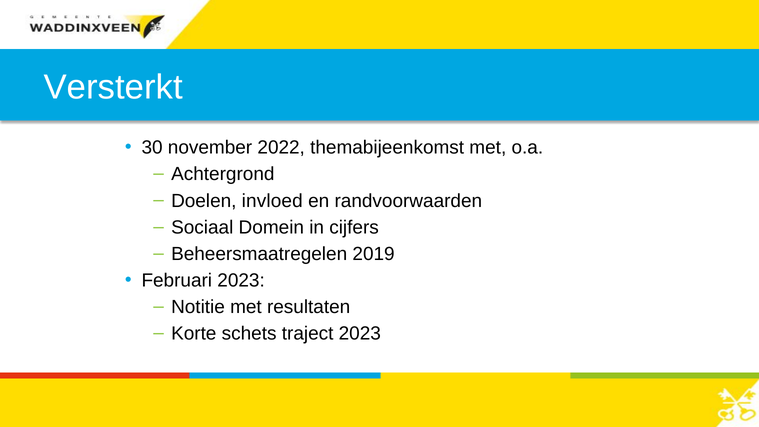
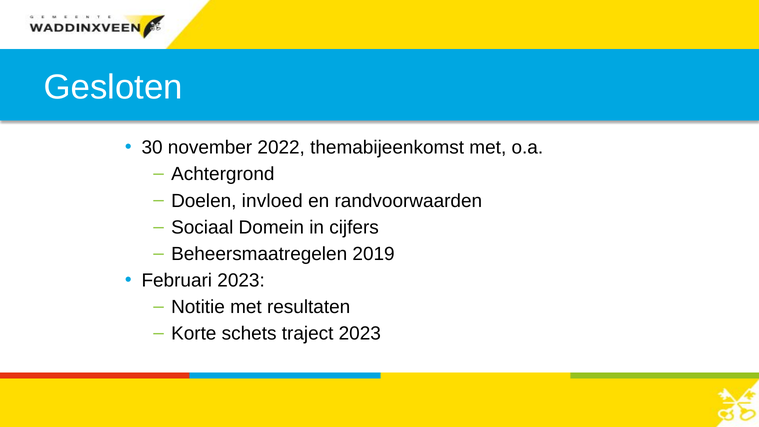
Versterkt: Versterkt -> Gesloten
